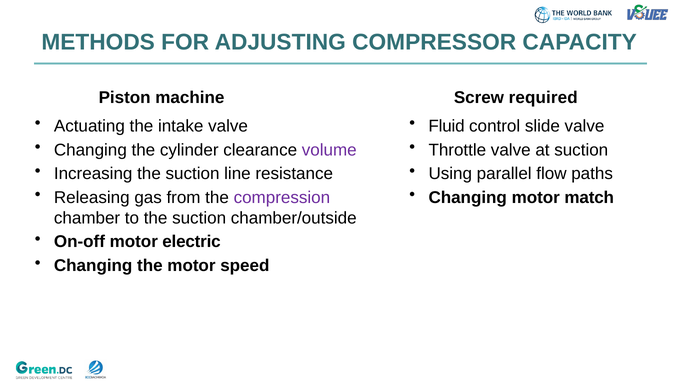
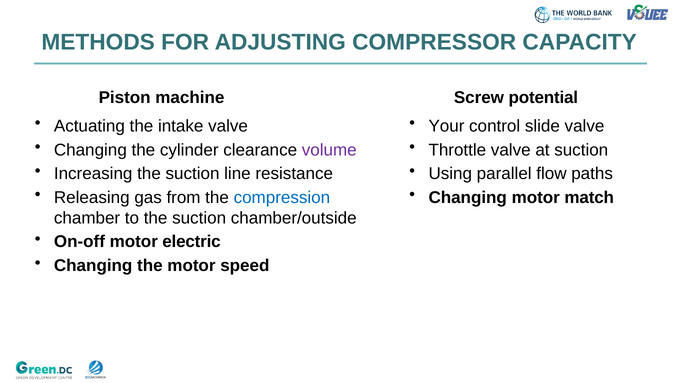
required: required -> potential
Fluid: Fluid -> Your
compression colour: purple -> blue
